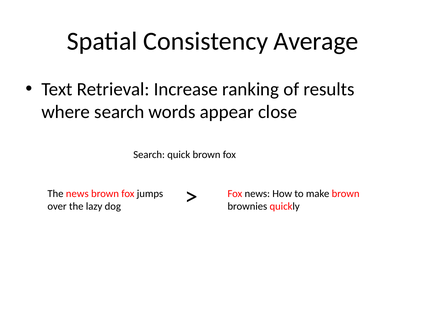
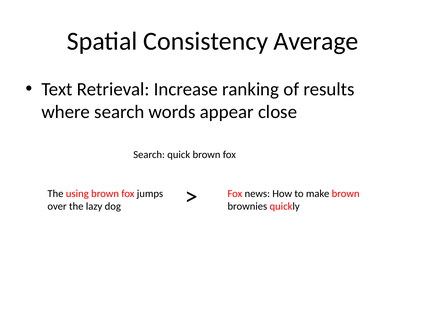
The news: news -> using
